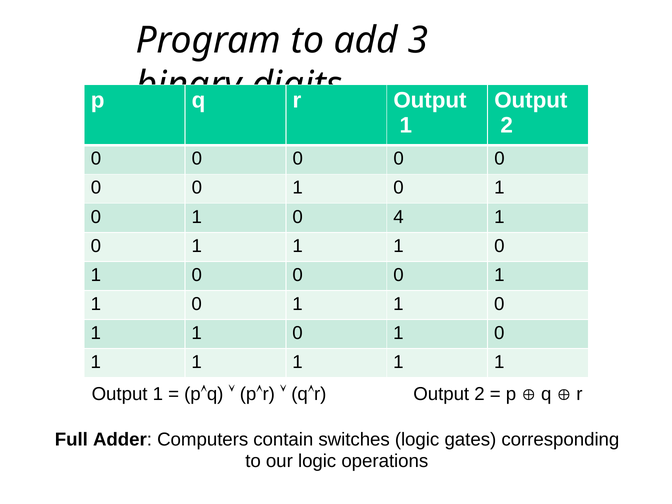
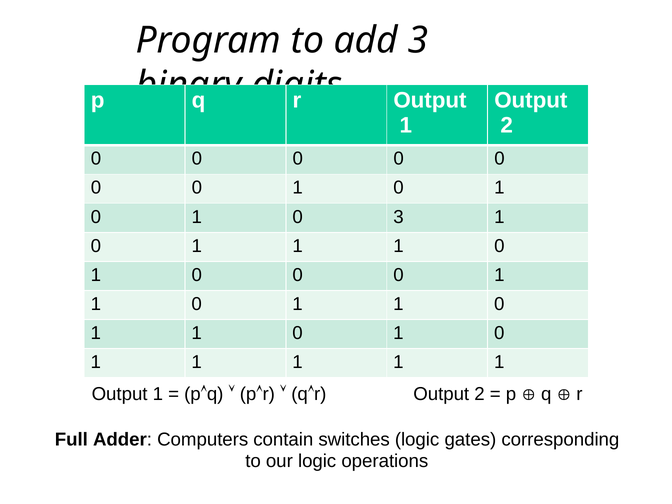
0 4: 4 -> 3
